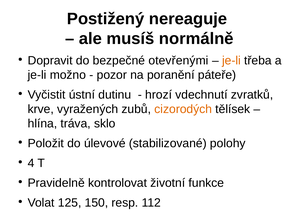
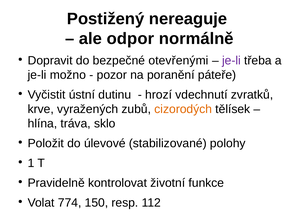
musíš: musíš -> odpor
je-li at (231, 61) colour: orange -> purple
4: 4 -> 1
125: 125 -> 774
